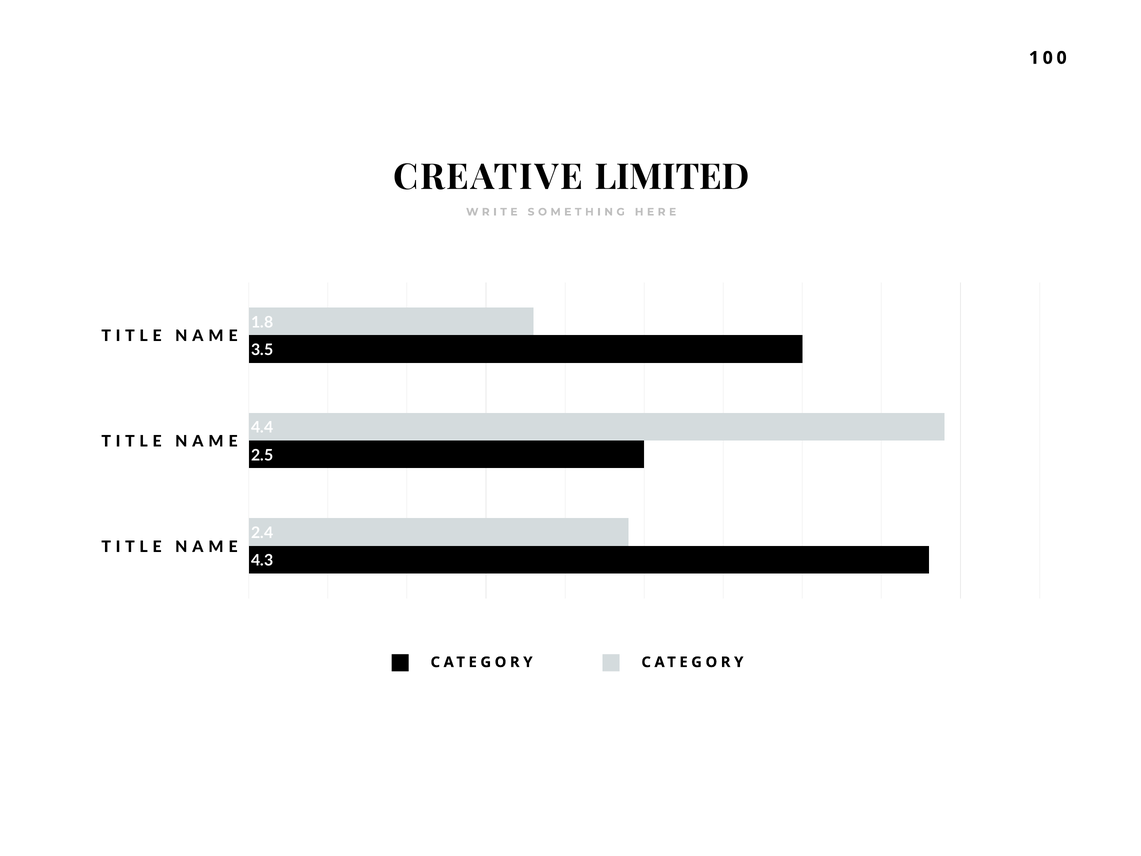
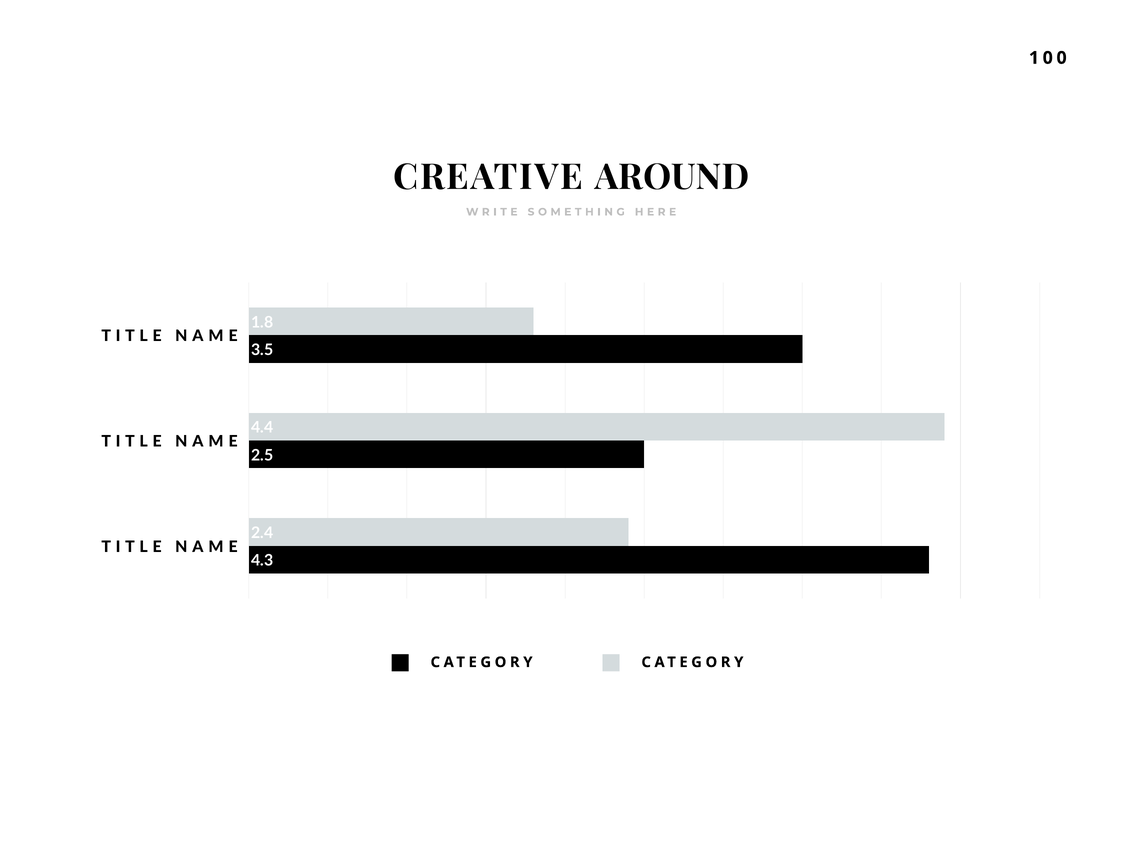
LIMITED: LIMITED -> AROUND
